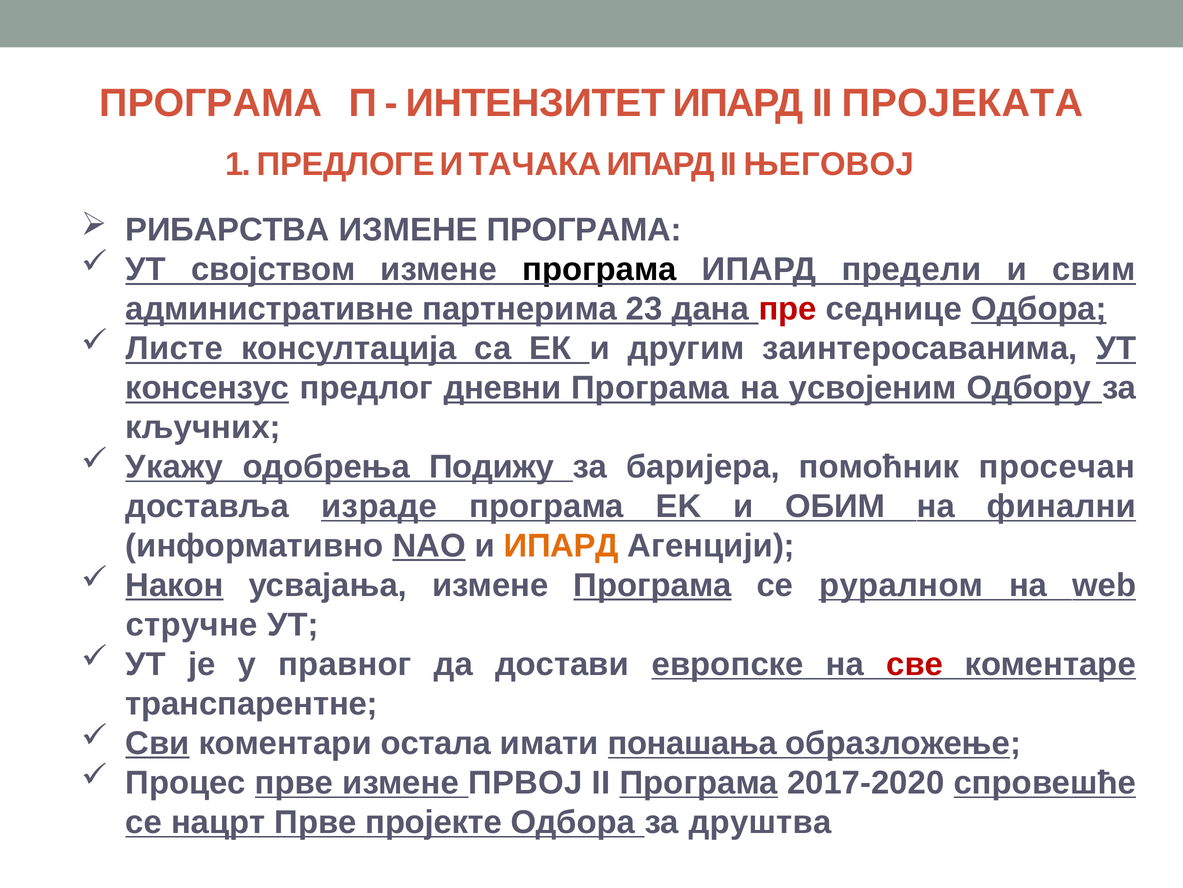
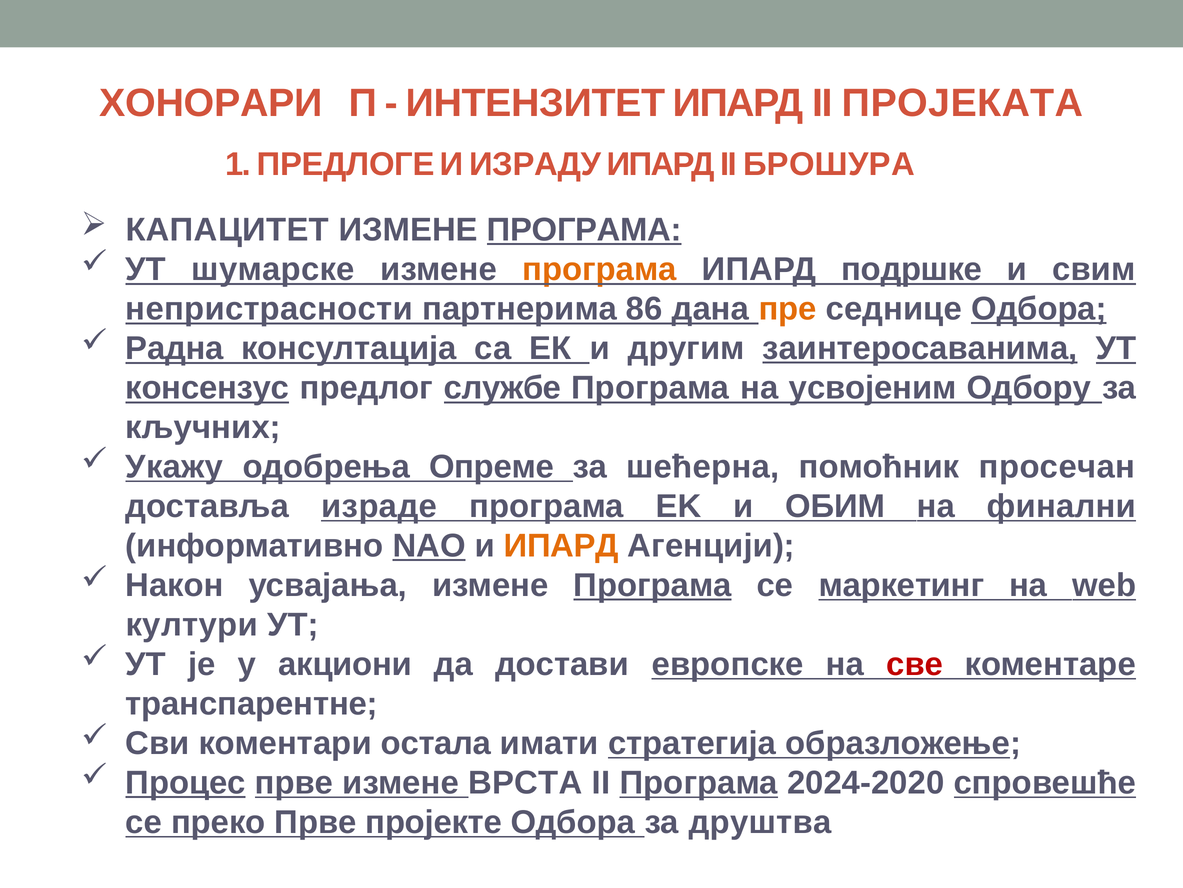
ПРОГРАМА at (211, 103): ПРОГРАМА -> ХОНОРАРИ
ТАЧАКА: ТАЧАКА -> ИЗРАДУ
ЊЕГОВОЈ: ЊЕГОВОЈ -> БРОШУРА
РИБАРСТВА: РИБАРСТВА -> КАПАЦИТЕТ
ПРОГРАМА at (584, 230) underline: none -> present
својством: својством -> шумарске
програма at (599, 269) colour: black -> orange
предели: предели -> подршке
административне: административне -> непристрасности
23: 23 -> 86
пре colour: red -> orange
Листе: Листе -> Радна
заинтеросаванима underline: none -> present
дневни: дневни -> службе
Подижу: Подижу -> Опреме
баријера: баријера -> шећерна
Након underline: present -> none
руралном: руралном -> маркетинг
стручне: стручне -> култури
правног: правног -> акциони
Сви underline: present -> none
понашања: понашања -> стратегија
Процес underline: none -> present
ПРВОЈ: ПРВОЈ -> ВРСТА
2017-2020: 2017-2020 -> 2024-2020
нацрт: нацрт -> преко
